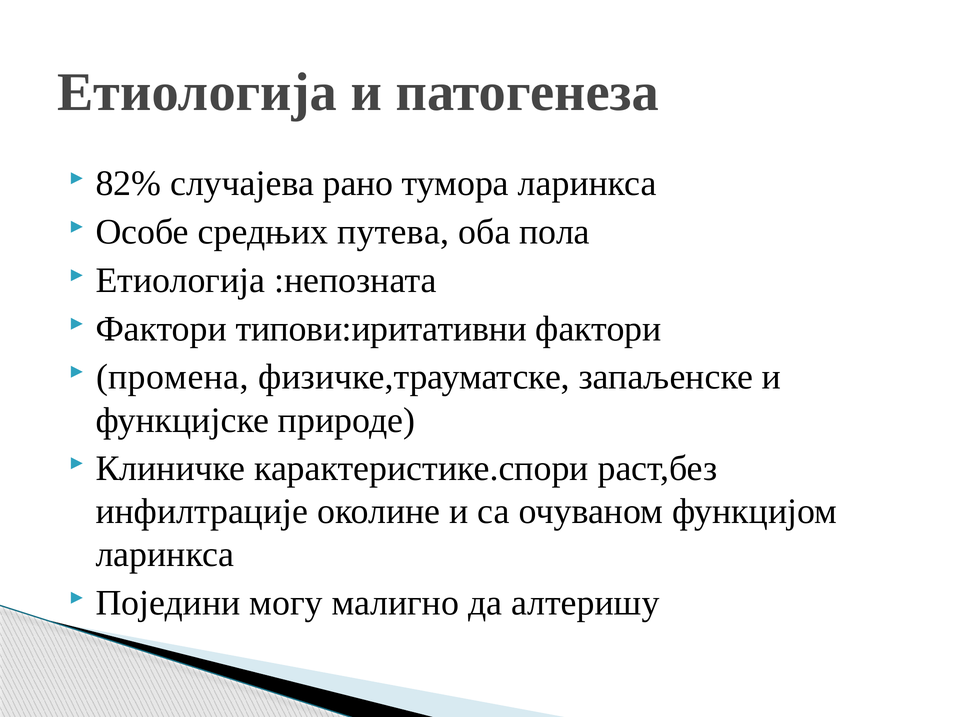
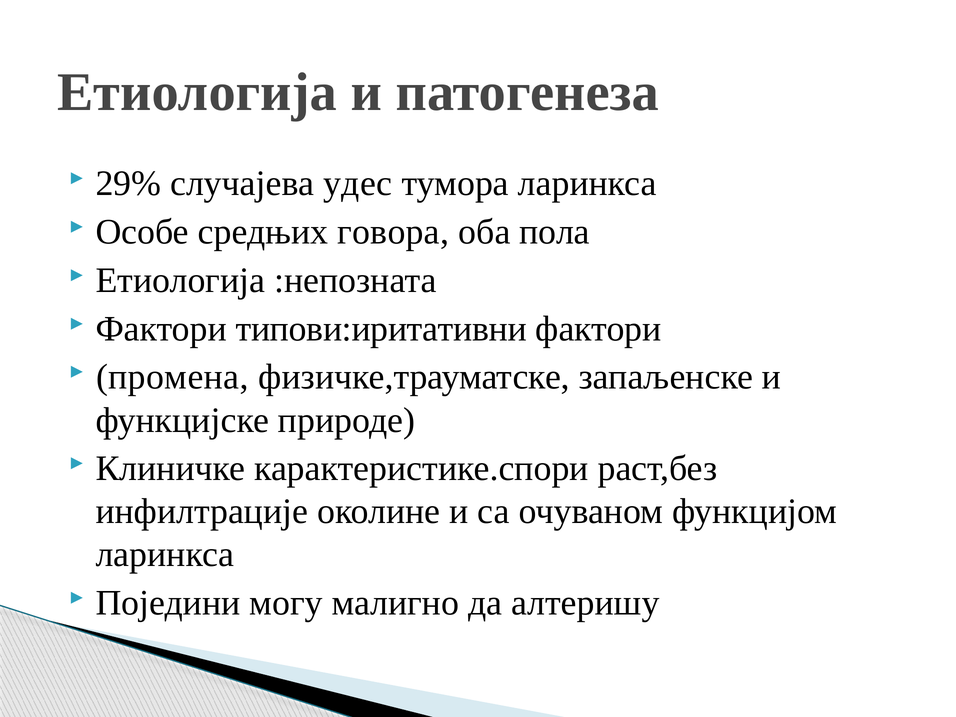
82%: 82% -> 29%
рано: рано -> удес
путева: путева -> говора
